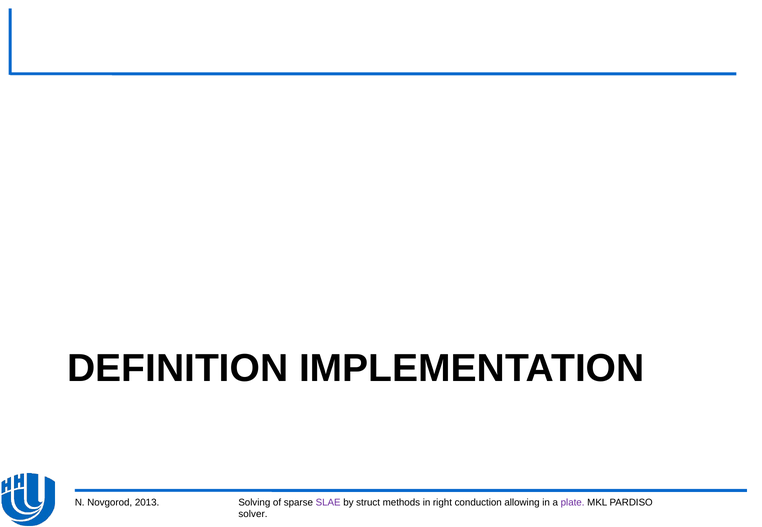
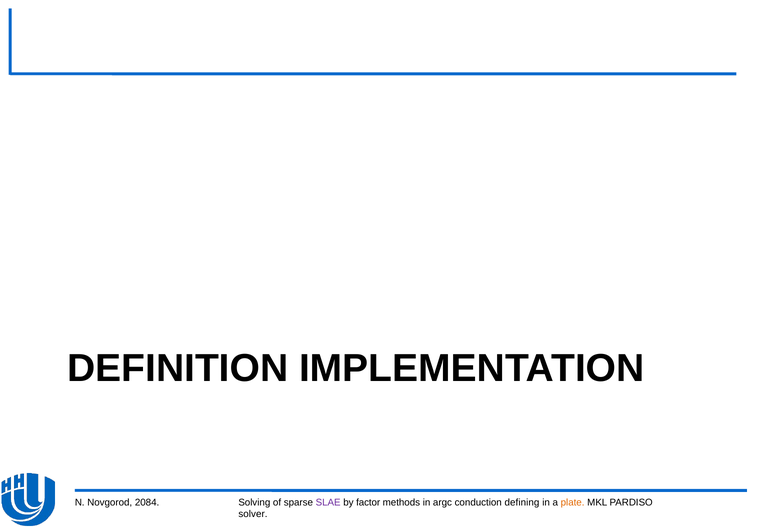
2013: 2013 -> 2084
struct: struct -> factor
right: right -> argc
allowing: allowing -> defining
plate colour: purple -> orange
